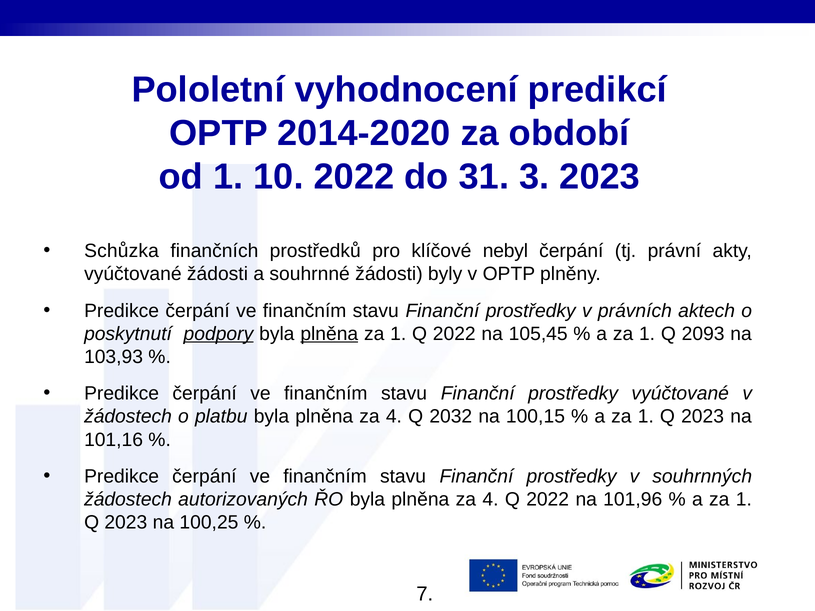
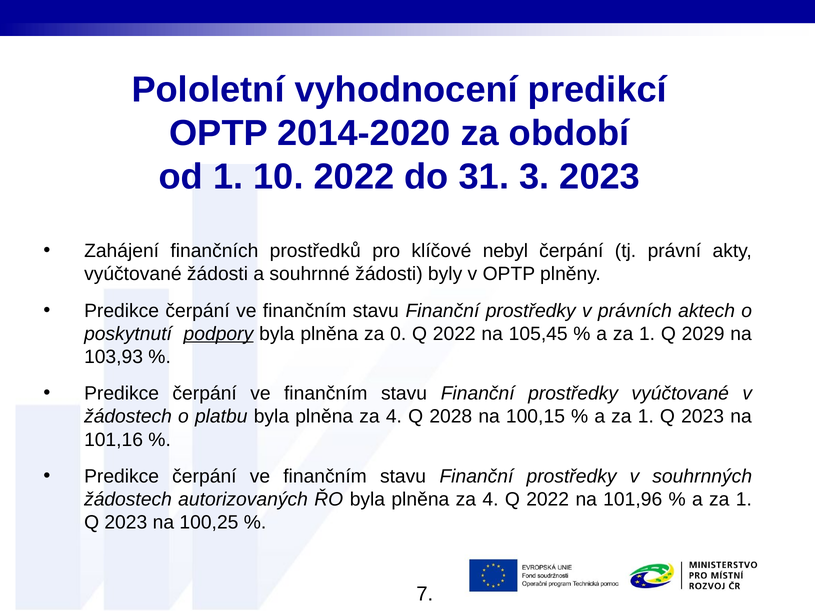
Schůzka: Schůzka -> Zahájení
plněna at (329, 334) underline: present -> none
1 at (398, 334): 1 -> 0
2093: 2093 -> 2029
2032: 2032 -> 2028
